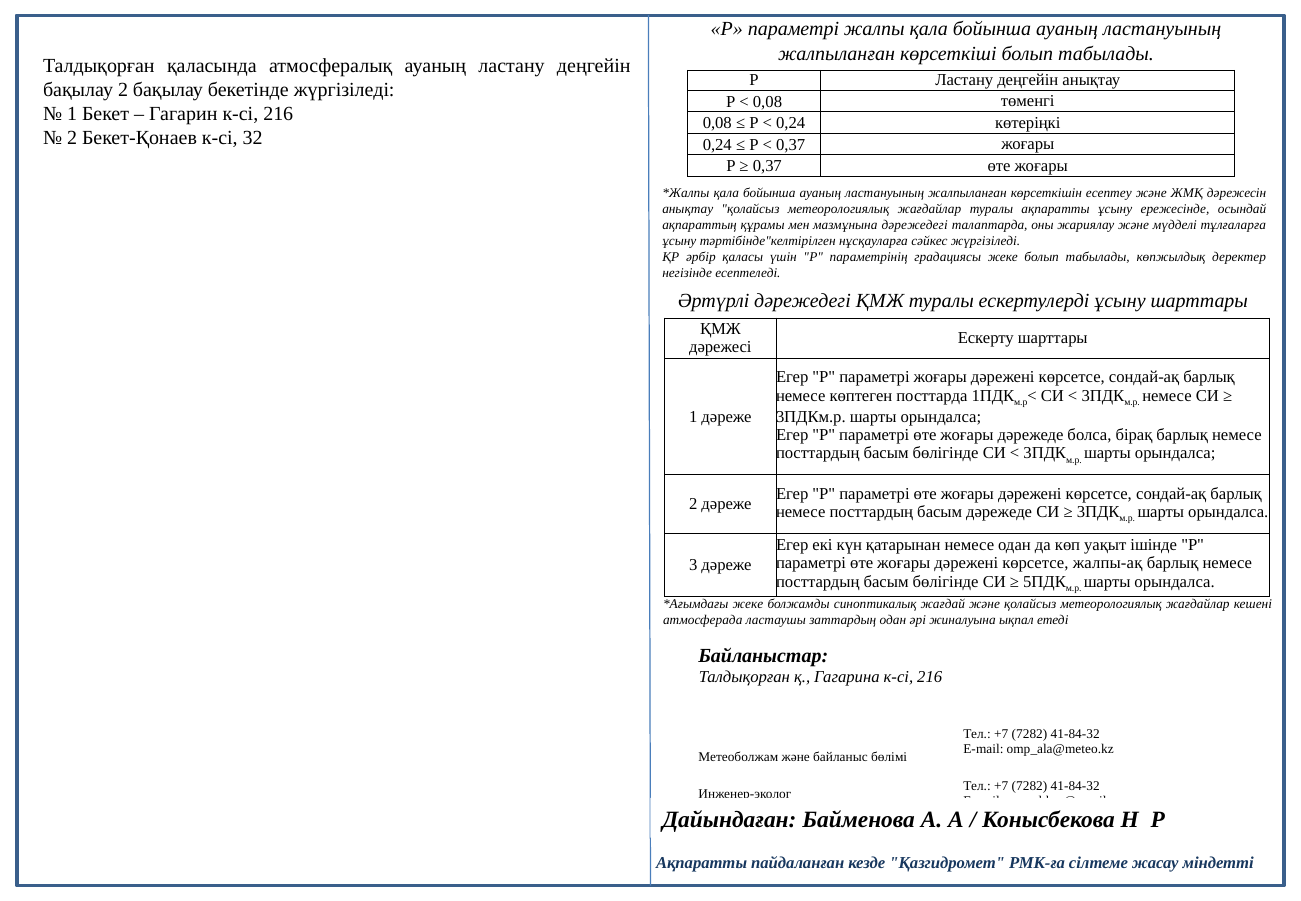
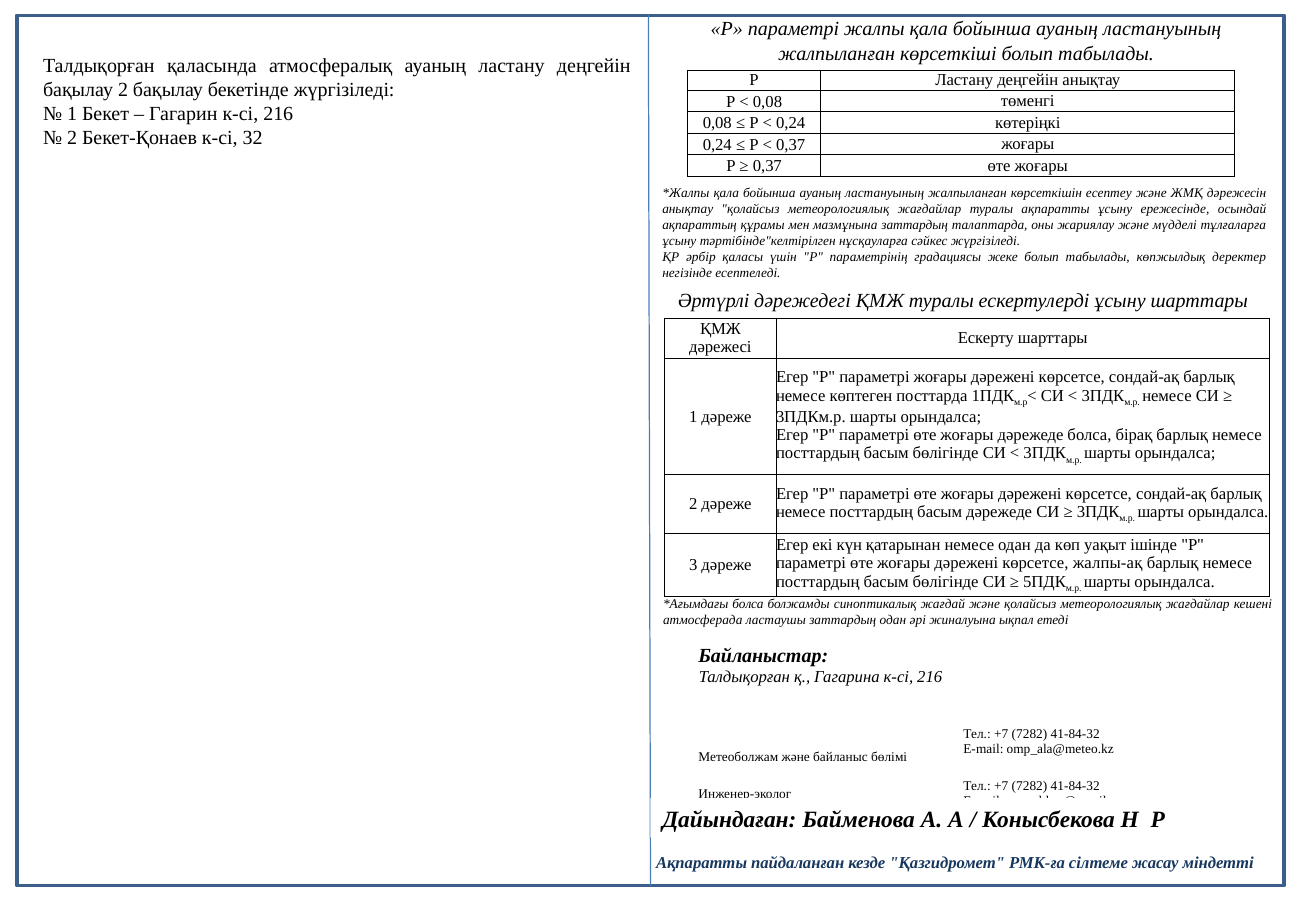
мазмұнына дәрежедегі: дәрежедегі -> заттардың
жеке at (748, 604): жеке -> болса
